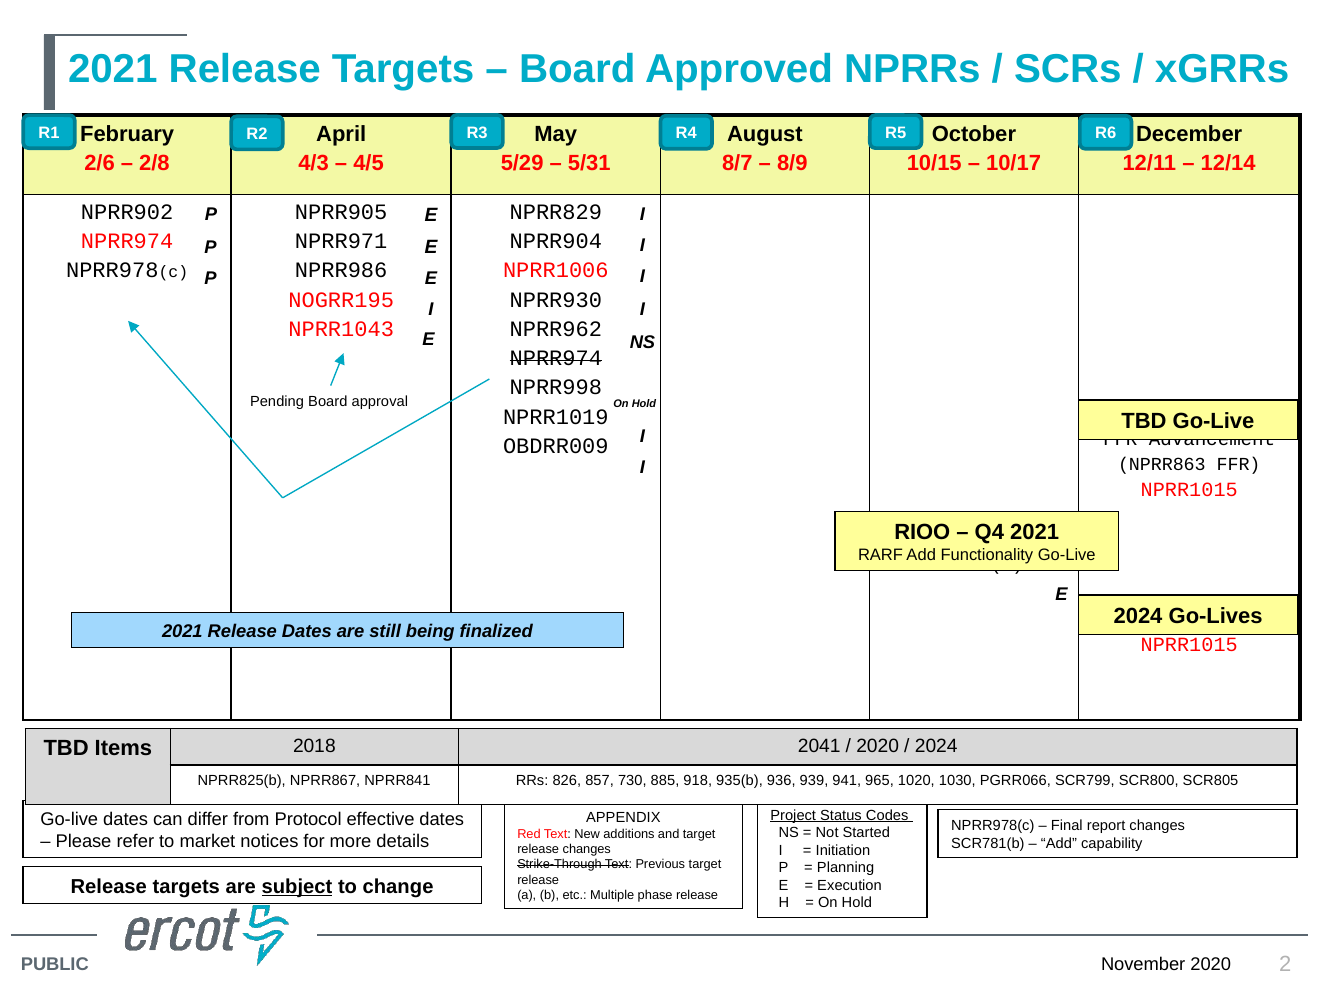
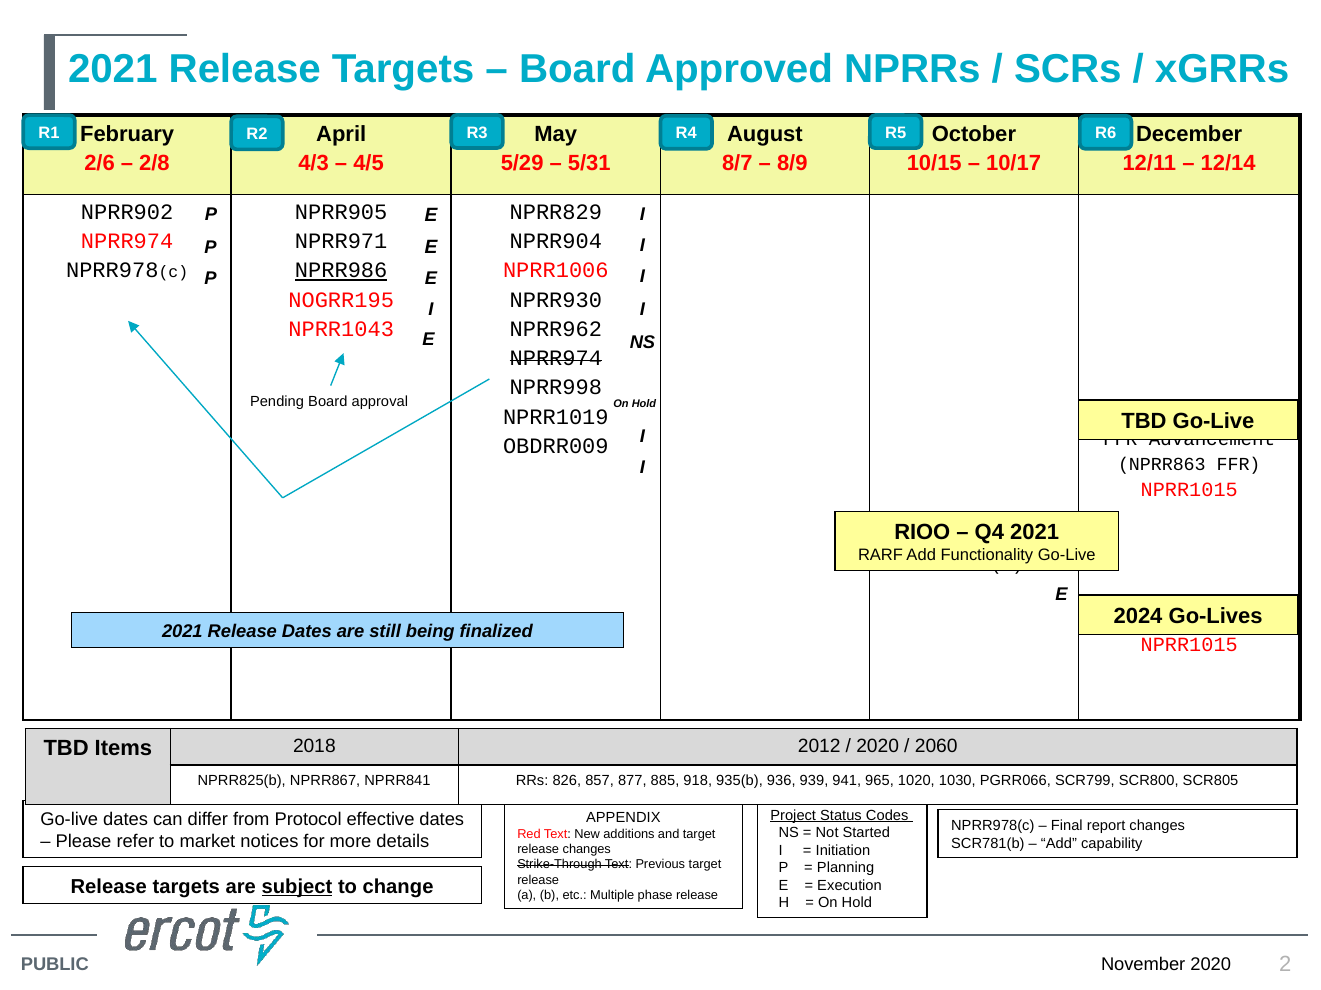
NPRR986 underline: none -> present
2041: 2041 -> 2012
2024 at (936, 747): 2024 -> 2060
730: 730 -> 877
